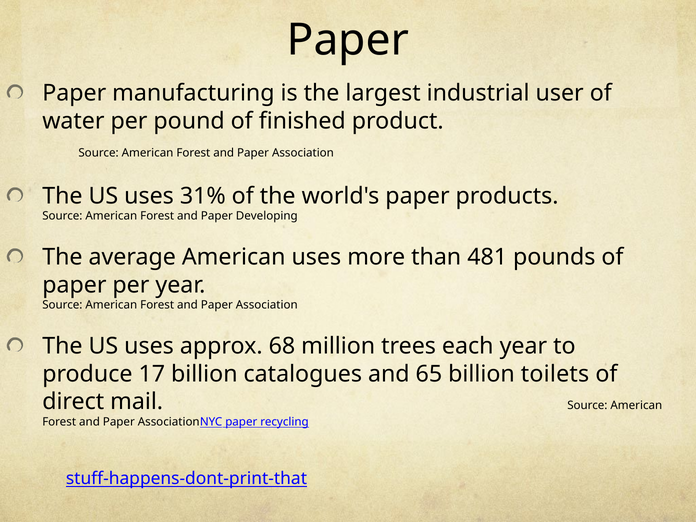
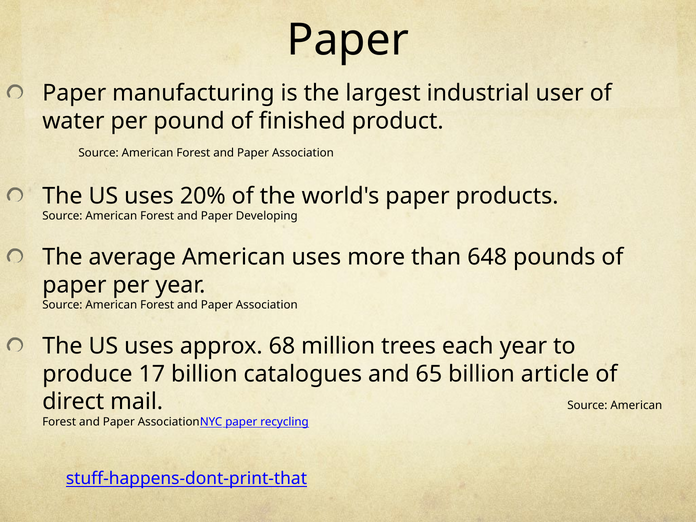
31%: 31% -> 20%
481: 481 -> 648
toilets: toilets -> article
